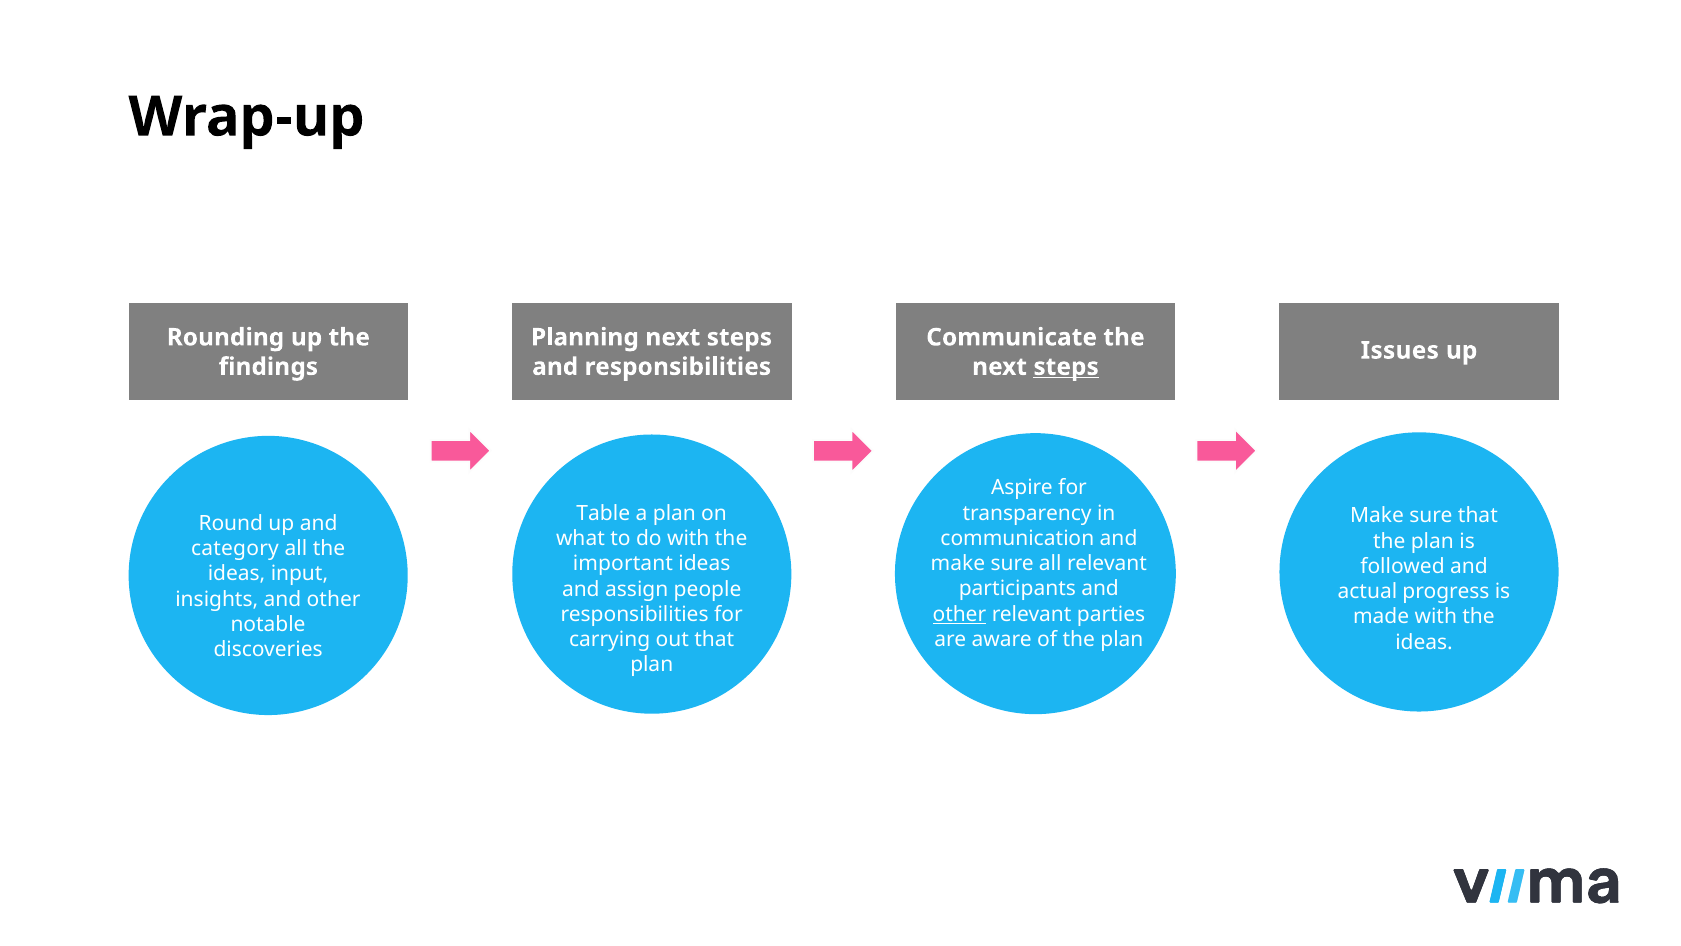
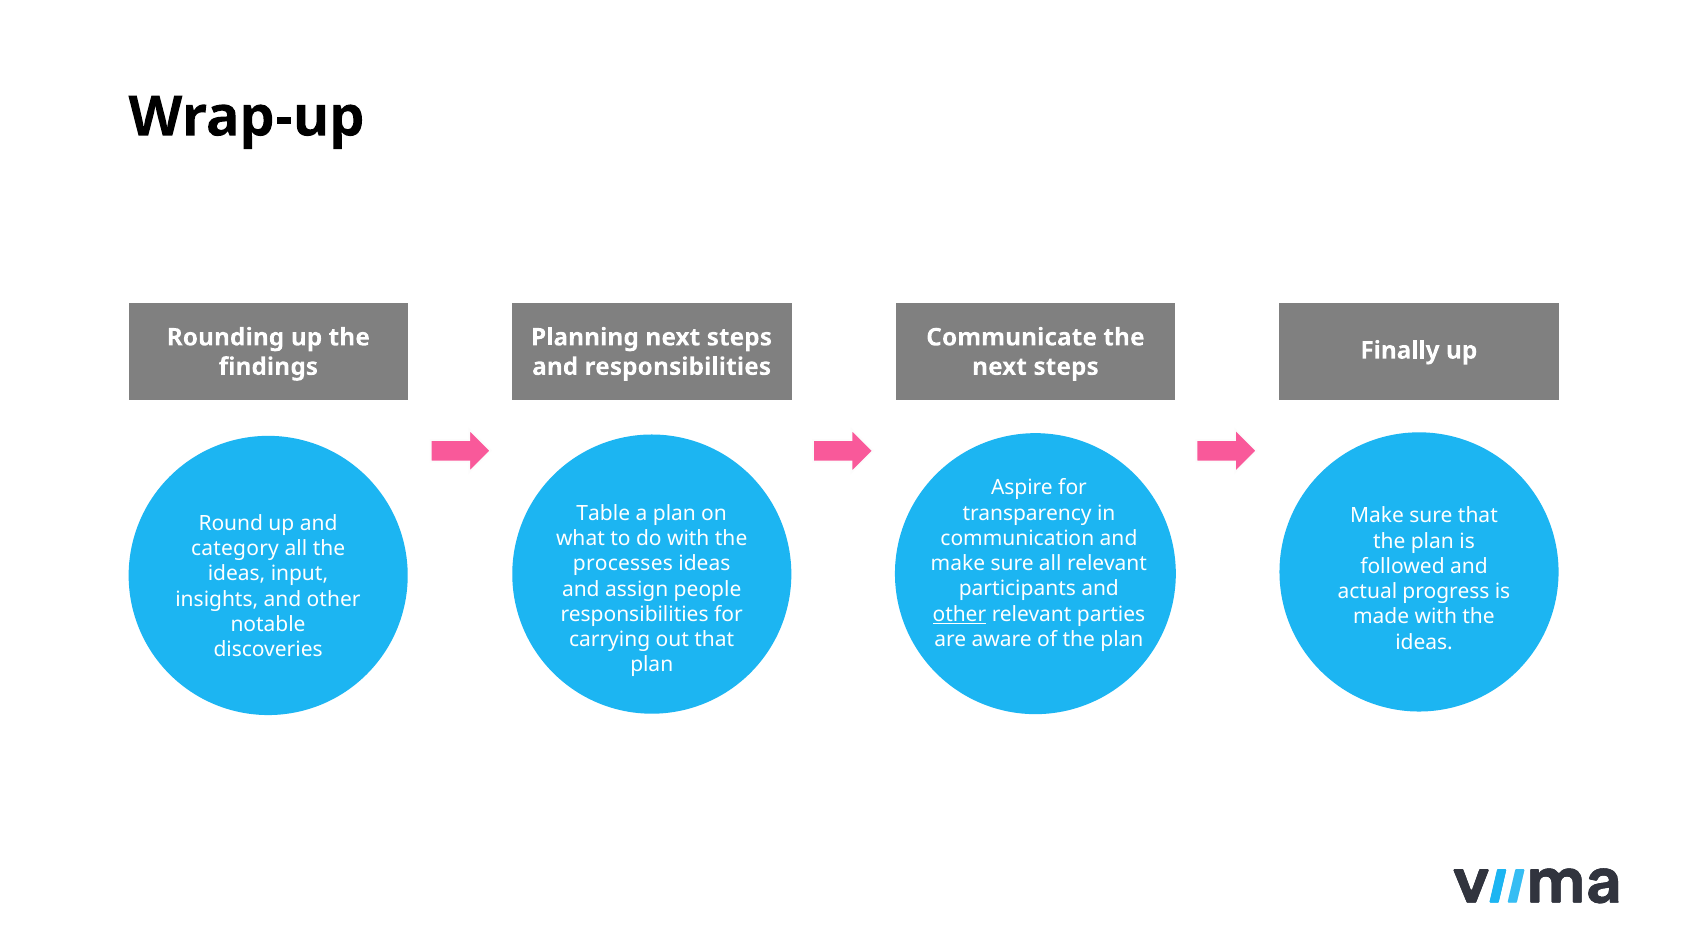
Issues: Issues -> Finally
steps at (1066, 367) underline: present -> none
important: important -> processes
